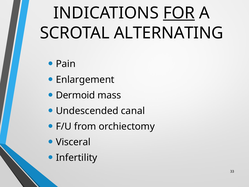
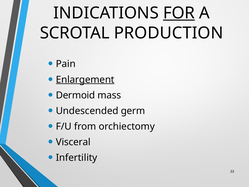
ALTERNATING: ALTERNATING -> PRODUCTION
Enlargement underline: none -> present
canal: canal -> germ
